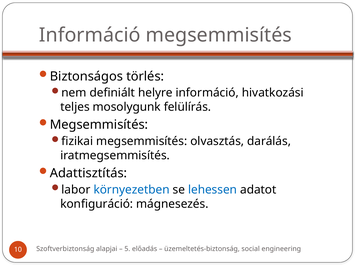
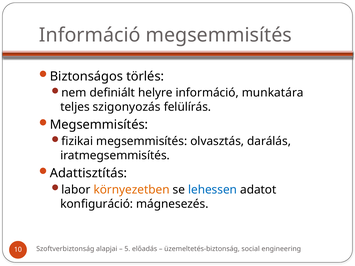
hivatkozási: hivatkozási -> munkatára
mosolygunk: mosolygunk -> szigonyozás
környezetben colour: blue -> orange
